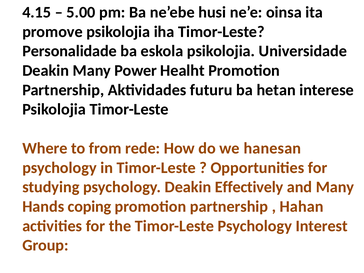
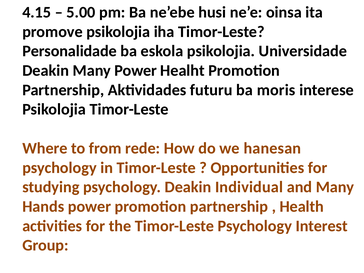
hetan: hetan -> moris
Effectively: Effectively -> Individual
Hands coping: coping -> power
Hahan: Hahan -> Health
